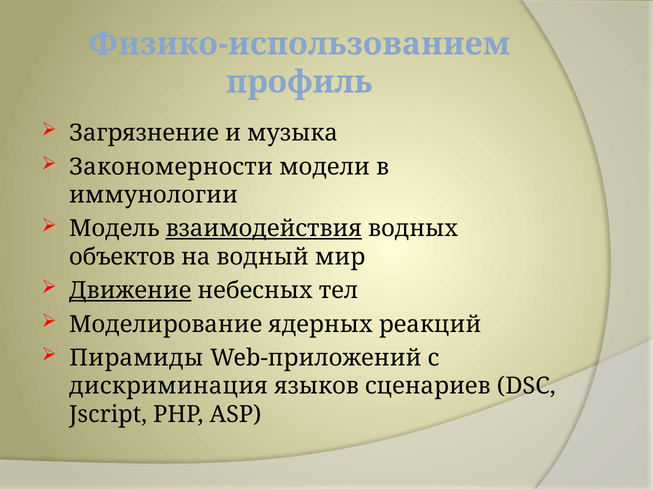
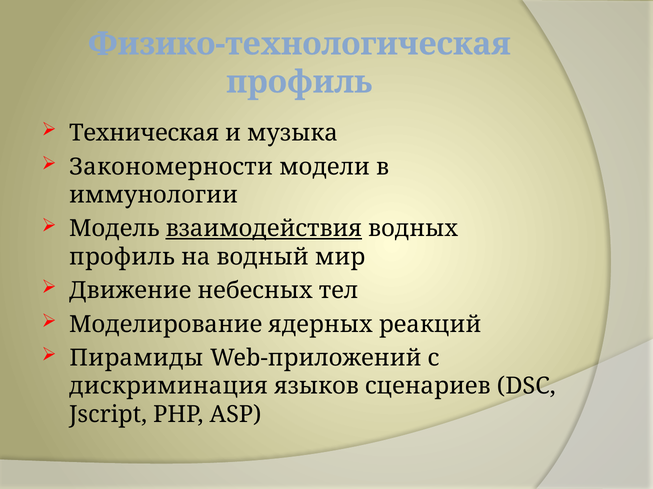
Физико-использованием: Физико-использованием -> Физико-технологическая
Загрязнение: Загрязнение -> Техническая
объектов at (122, 257): объектов -> профиль
Движение underline: present -> none
